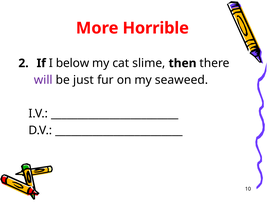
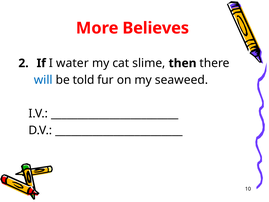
Horrible: Horrible -> Believes
below: below -> water
will colour: purple -> blue
just: just -> told
